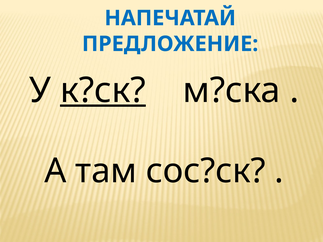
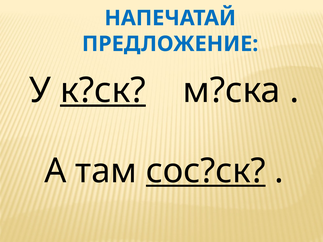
сос?ск underline: none -> present
